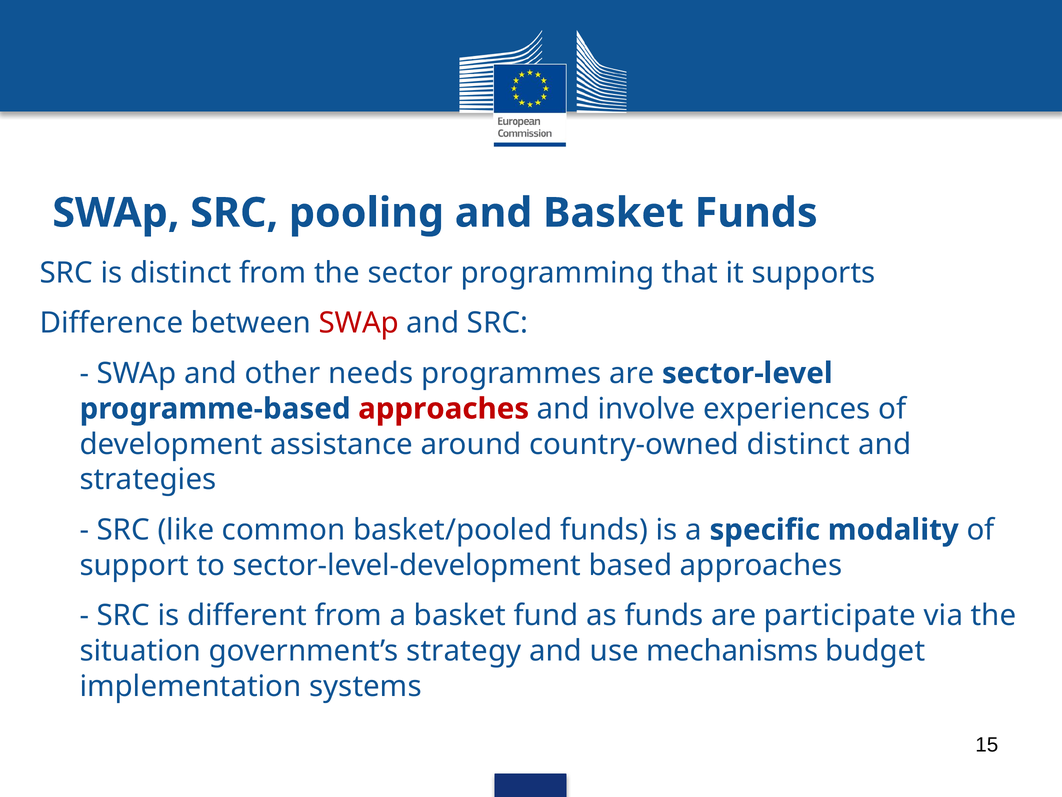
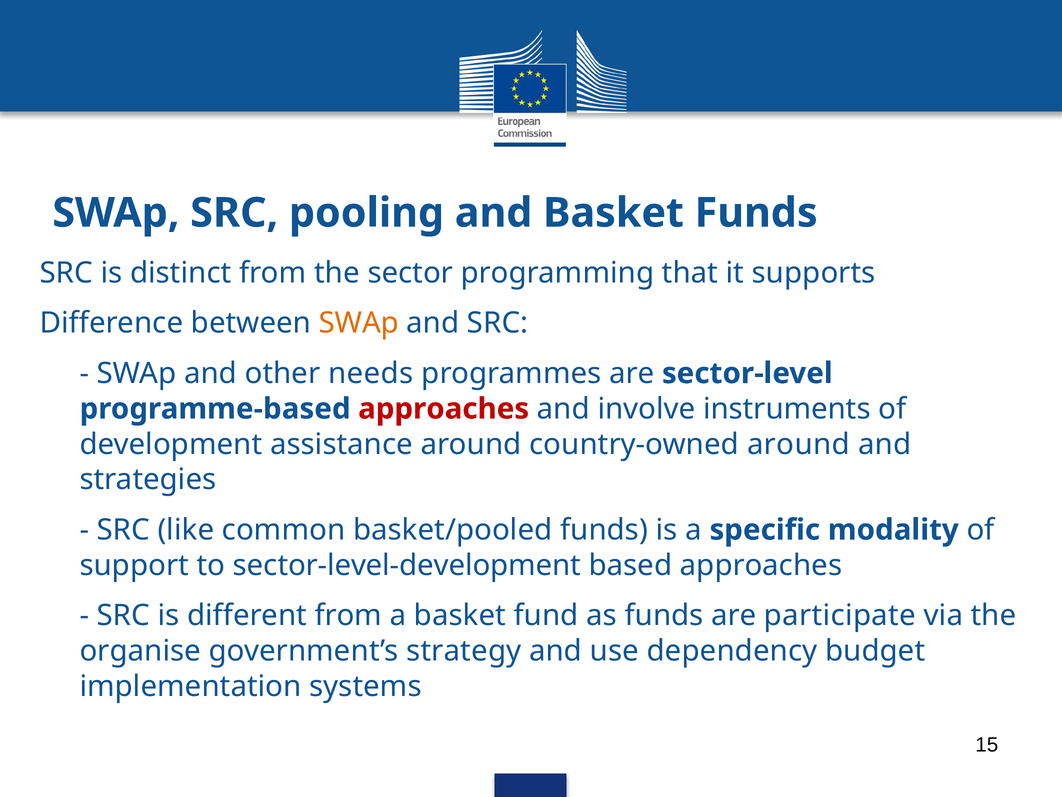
SWAp at (359, 323) colour: red -> orange
experiences: experiences -> instruments
country-owned distinct: distinct -> around
situation: situation -> organise
mechanisms: mechanisms -> dependency
